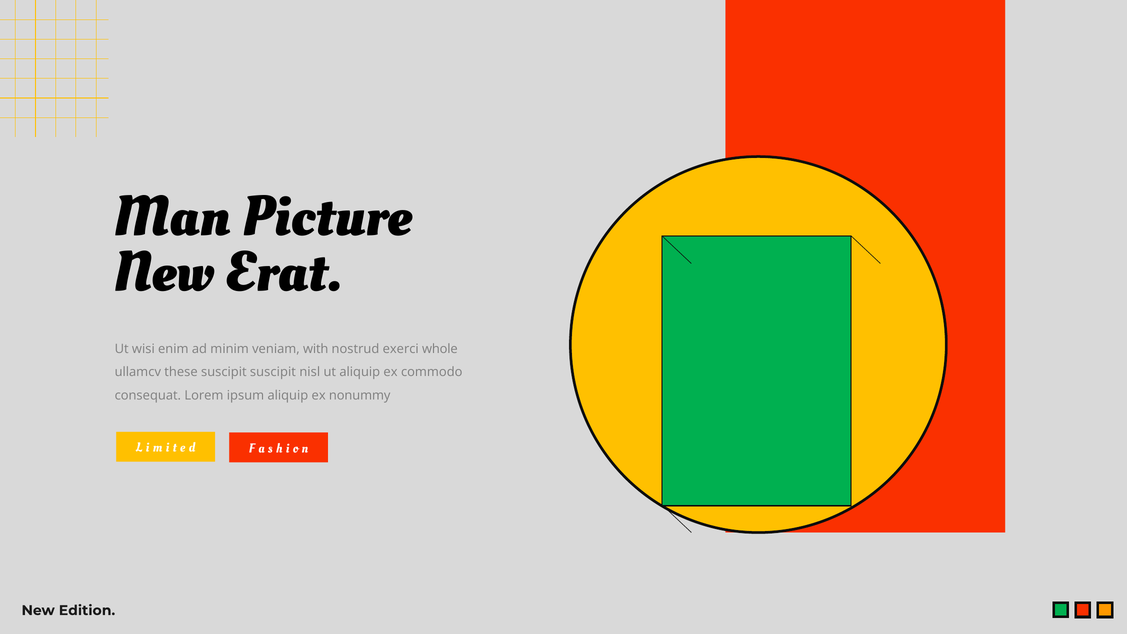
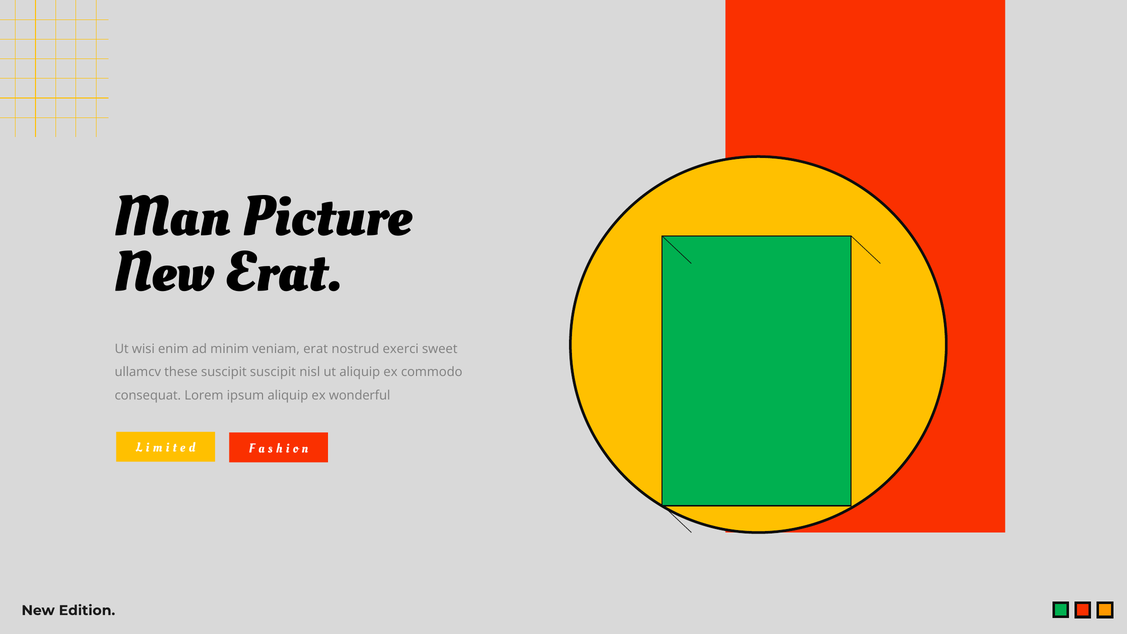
veniam with: with -> erat
whole: whole -> sweet
nonummy: nonummy -> wonderful
